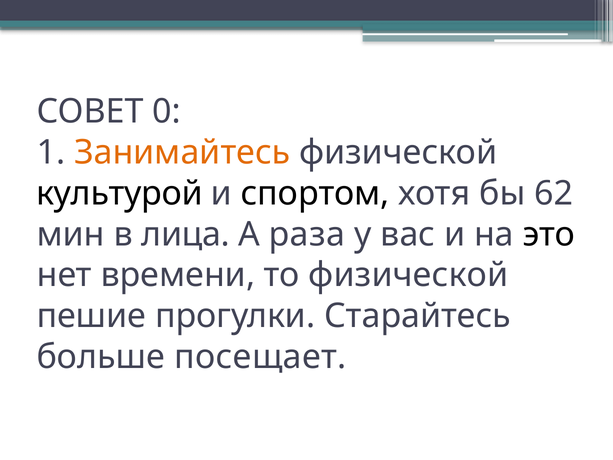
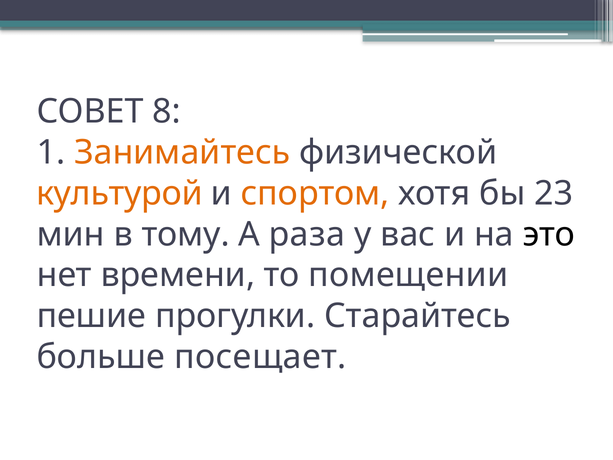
0: 0 -> 8
культурой colour: black -> orange
спортом colour: black -> orange
62: 62 -> 23
лица: лица -> тому
то физической: физической -> помещении
